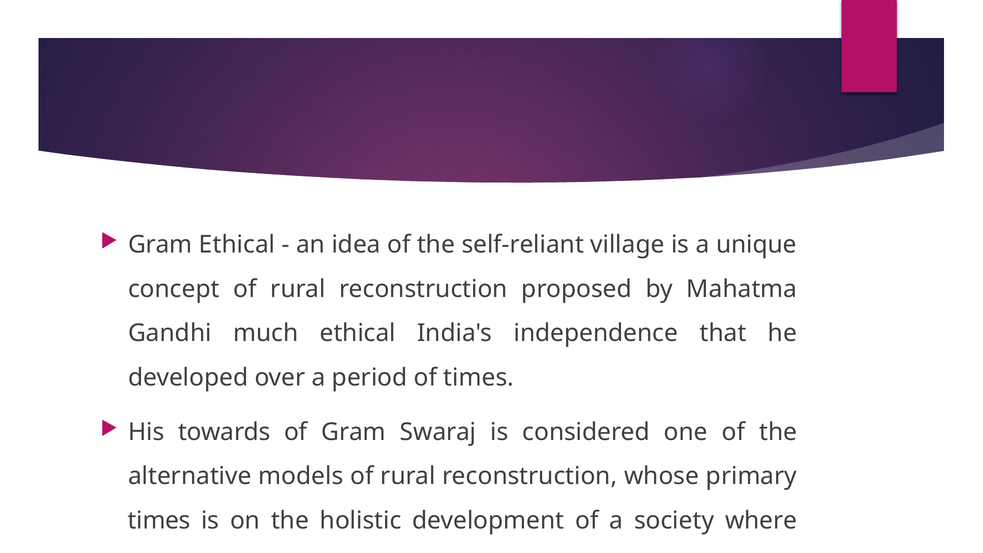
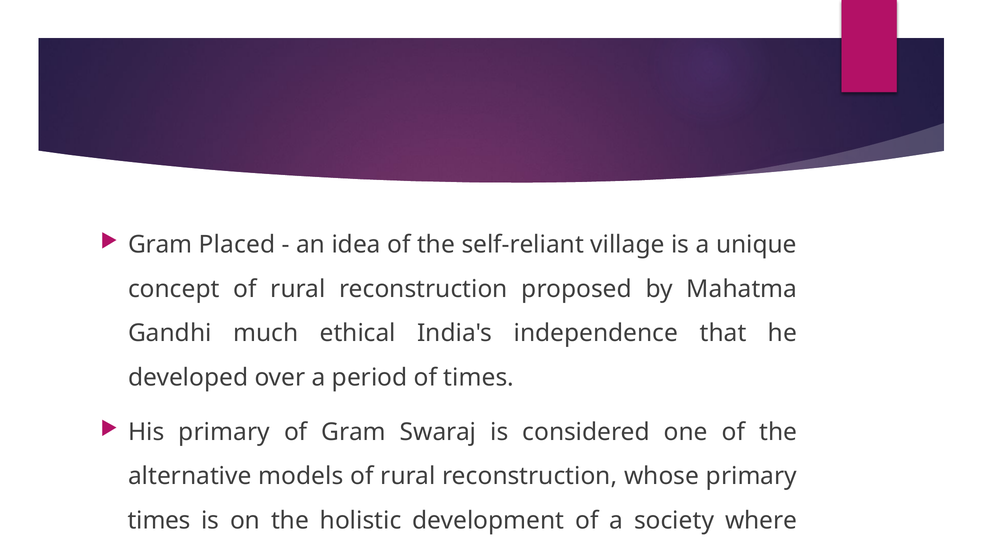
Gram Ethical: Ethical -> Placed
His towards: towards -> primary
